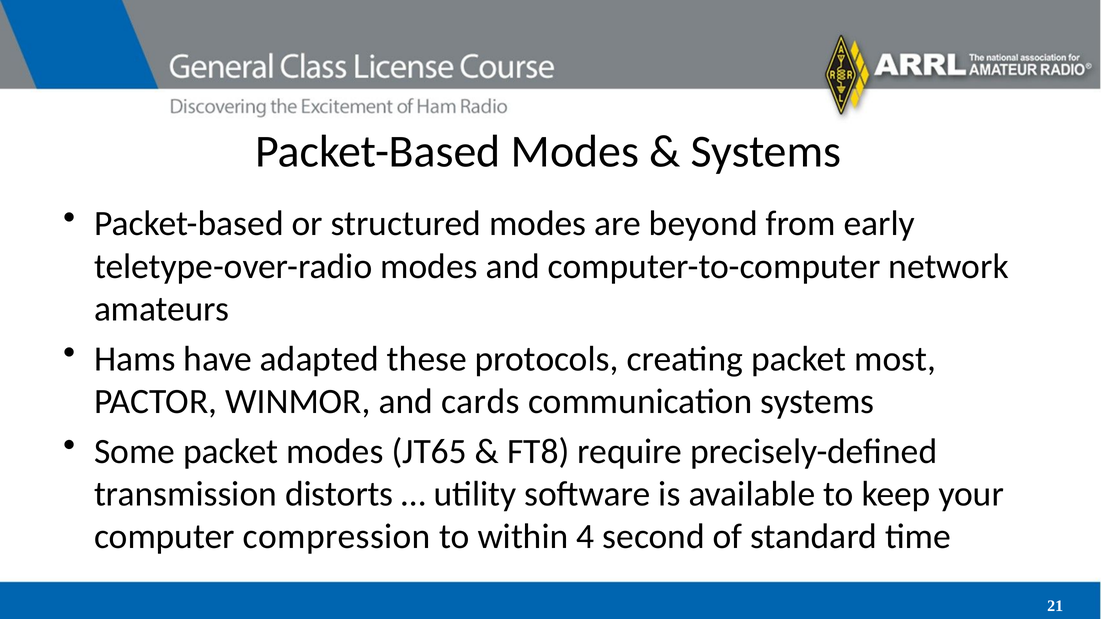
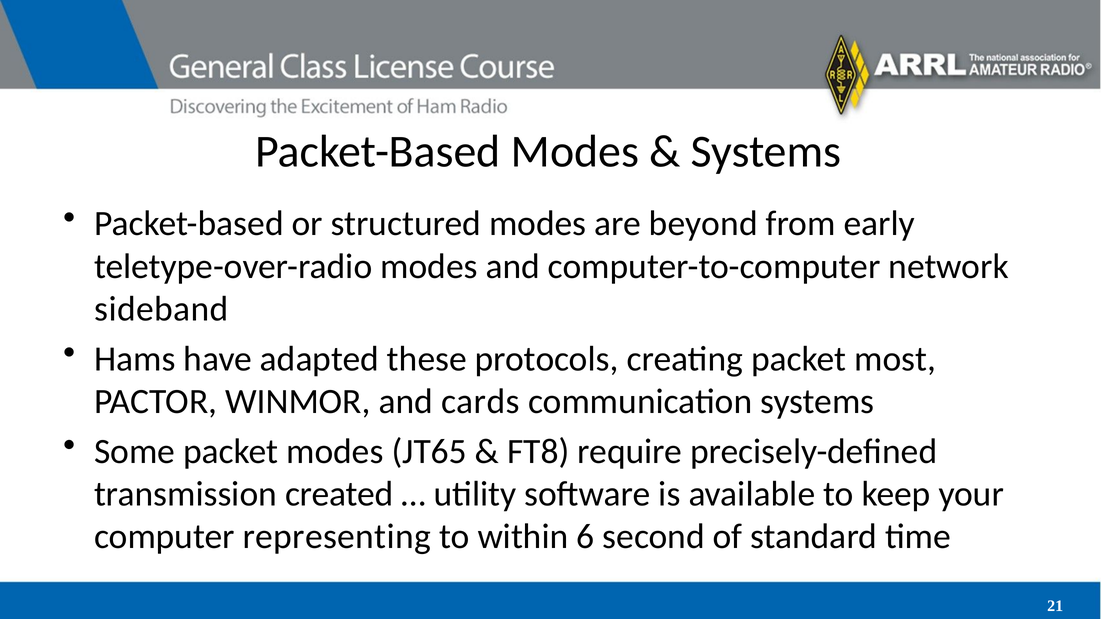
amateurs: amateurs -> sideband
distorts: distorts -> created
compression: compression -> representing
4: 4 -> 6
